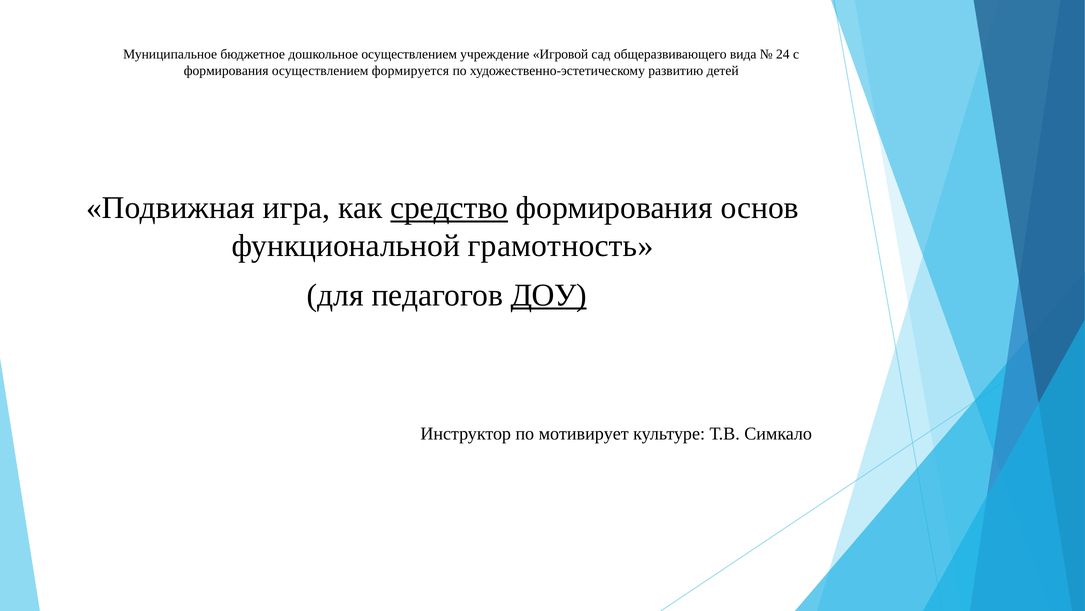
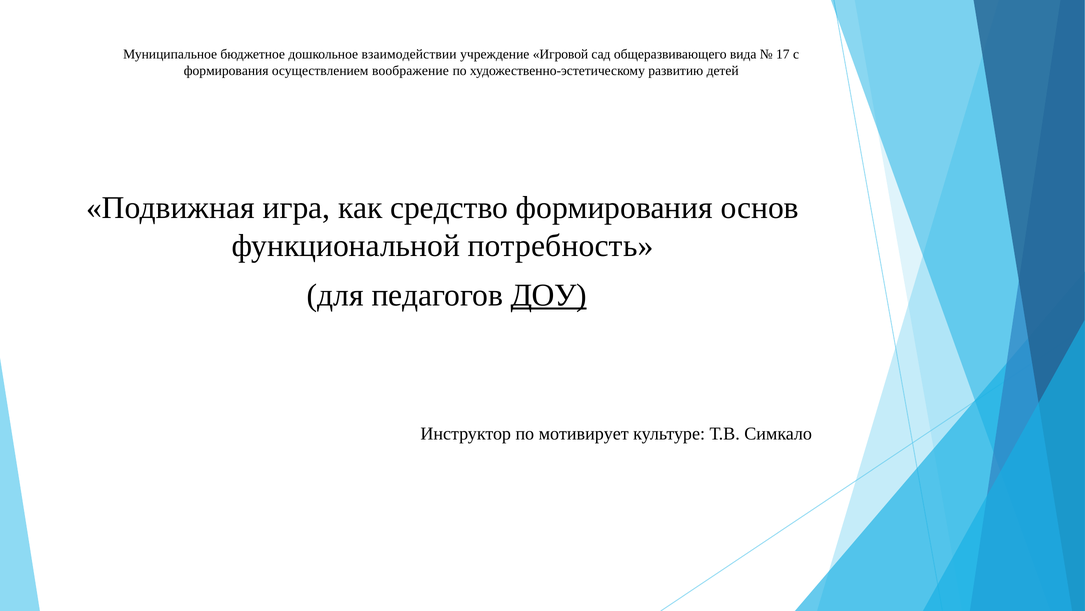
дошкольное осуществлением: осуществлением -> взаимодействии
24: 24 -> 17
формируется: формируется -> воображение
средство underline: present -> none
грамотность: грамотность -> потребность
